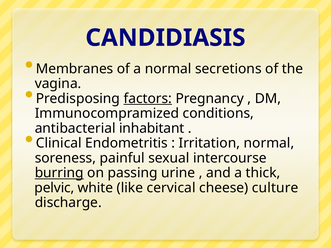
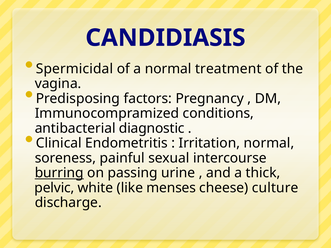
Membranes: Membranes -> Spermicidal
secretions: secretions -> treatment
factors underline: present -> none
inhabitant: inhabitant -> diagnostic
cervical: cervical -> menses
